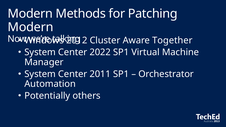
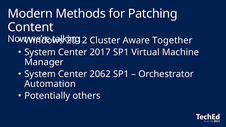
Modern at (31, 27): Modern -> Content
2022: 2022 -> 2017
2011: 2011 -> 2062
